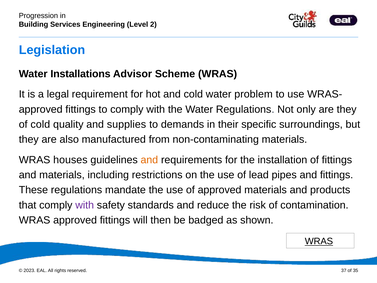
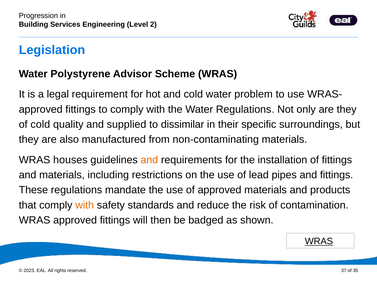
Installations: Installations -> Polystyrene
supplies: supplies -> supplied
demands: demands -> dissimilar
with at (85, 205) colour: purple -> orange
